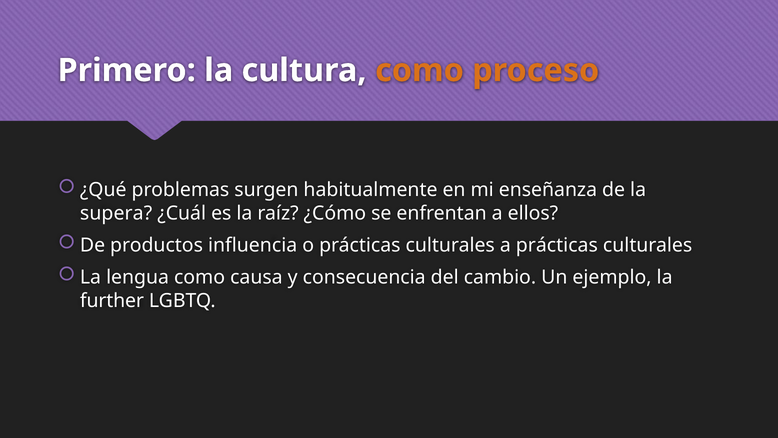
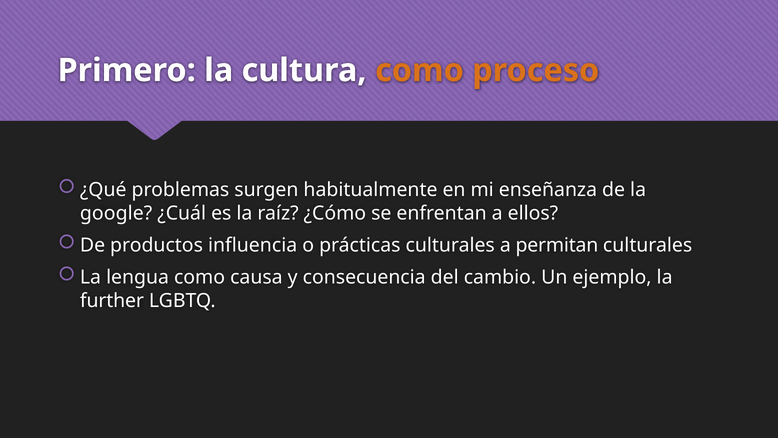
supera: supera -> google
a prácticas: prácticas -> permitan
